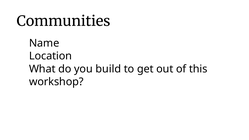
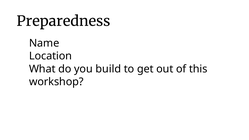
Communities: Communities -> Preparedness
